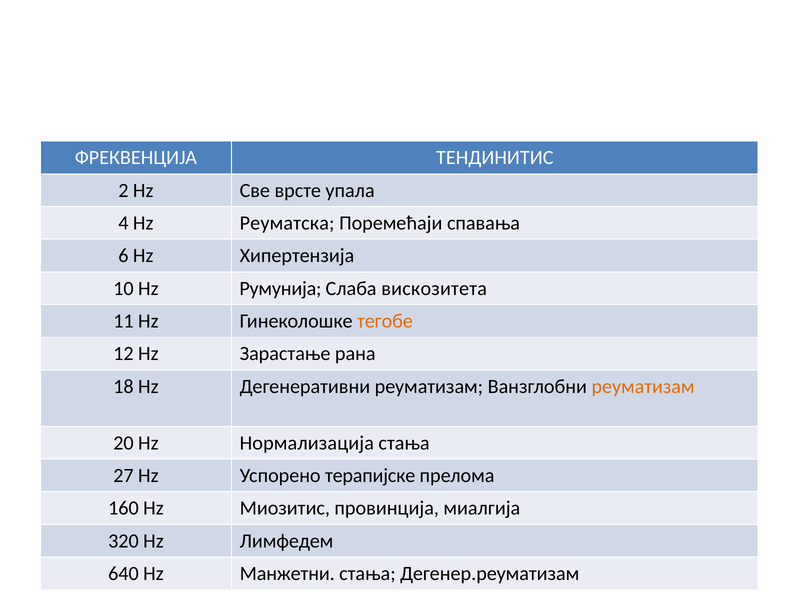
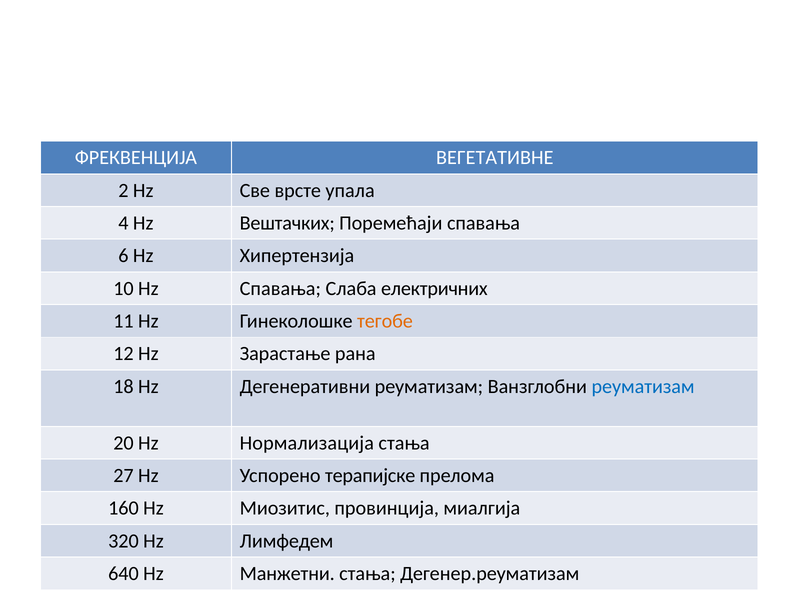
ТЕНДИНИТИС: ТЕНДИНИТИС -> ВЕГЕТАТИВНЕ
Реуматска: Реуматска -> Вештачких
Hz Румунија: Румунија -> Спавања
вискозитета: вискозитета -> електричних
реуматизам at (643, 386) colour: orange -> blue
